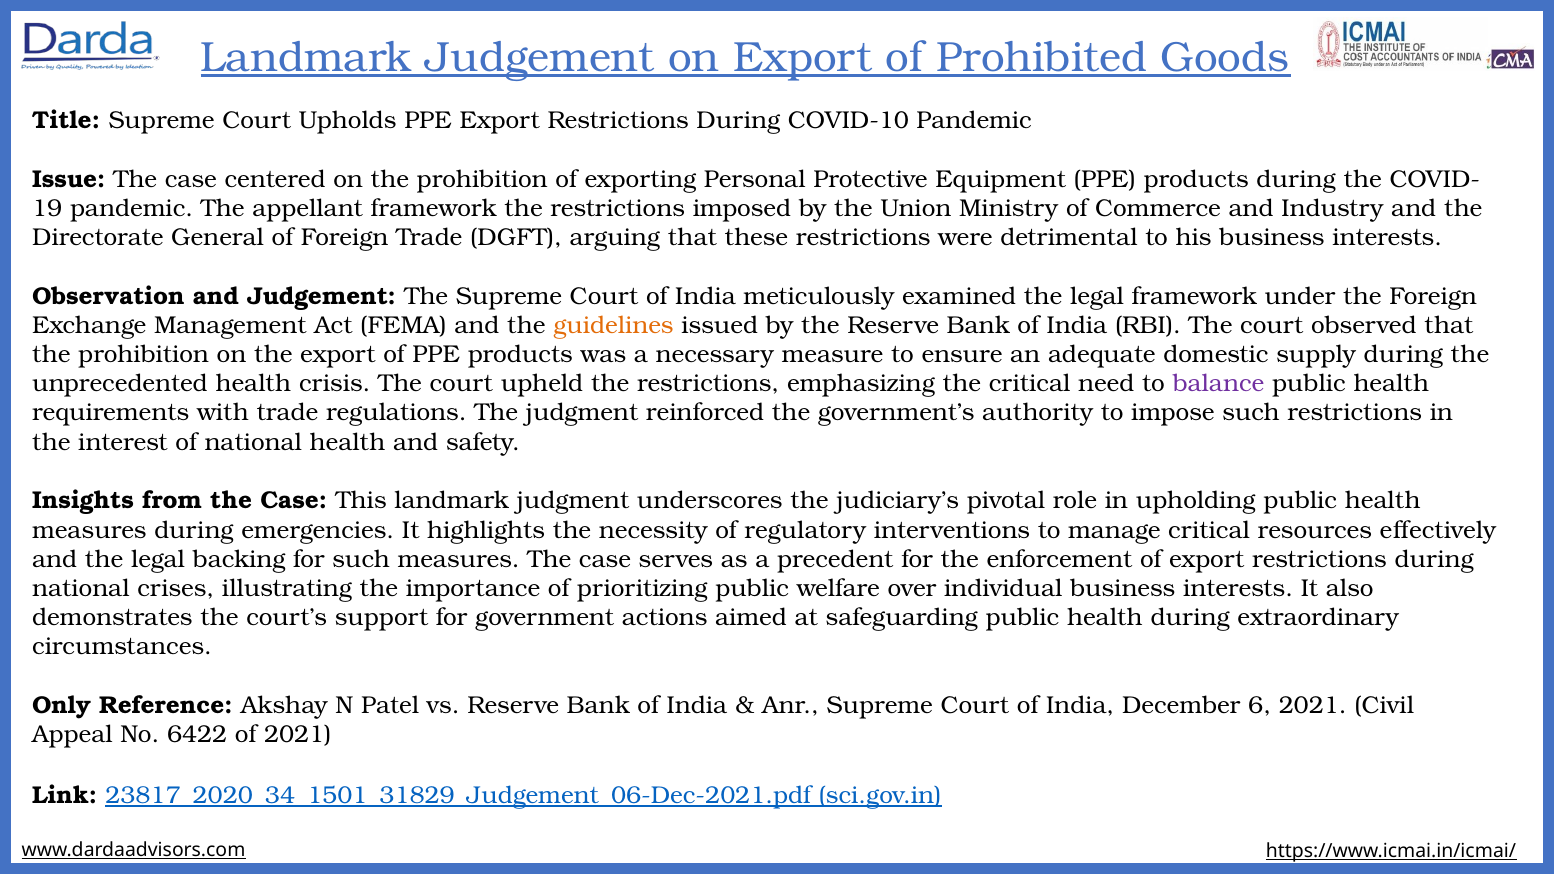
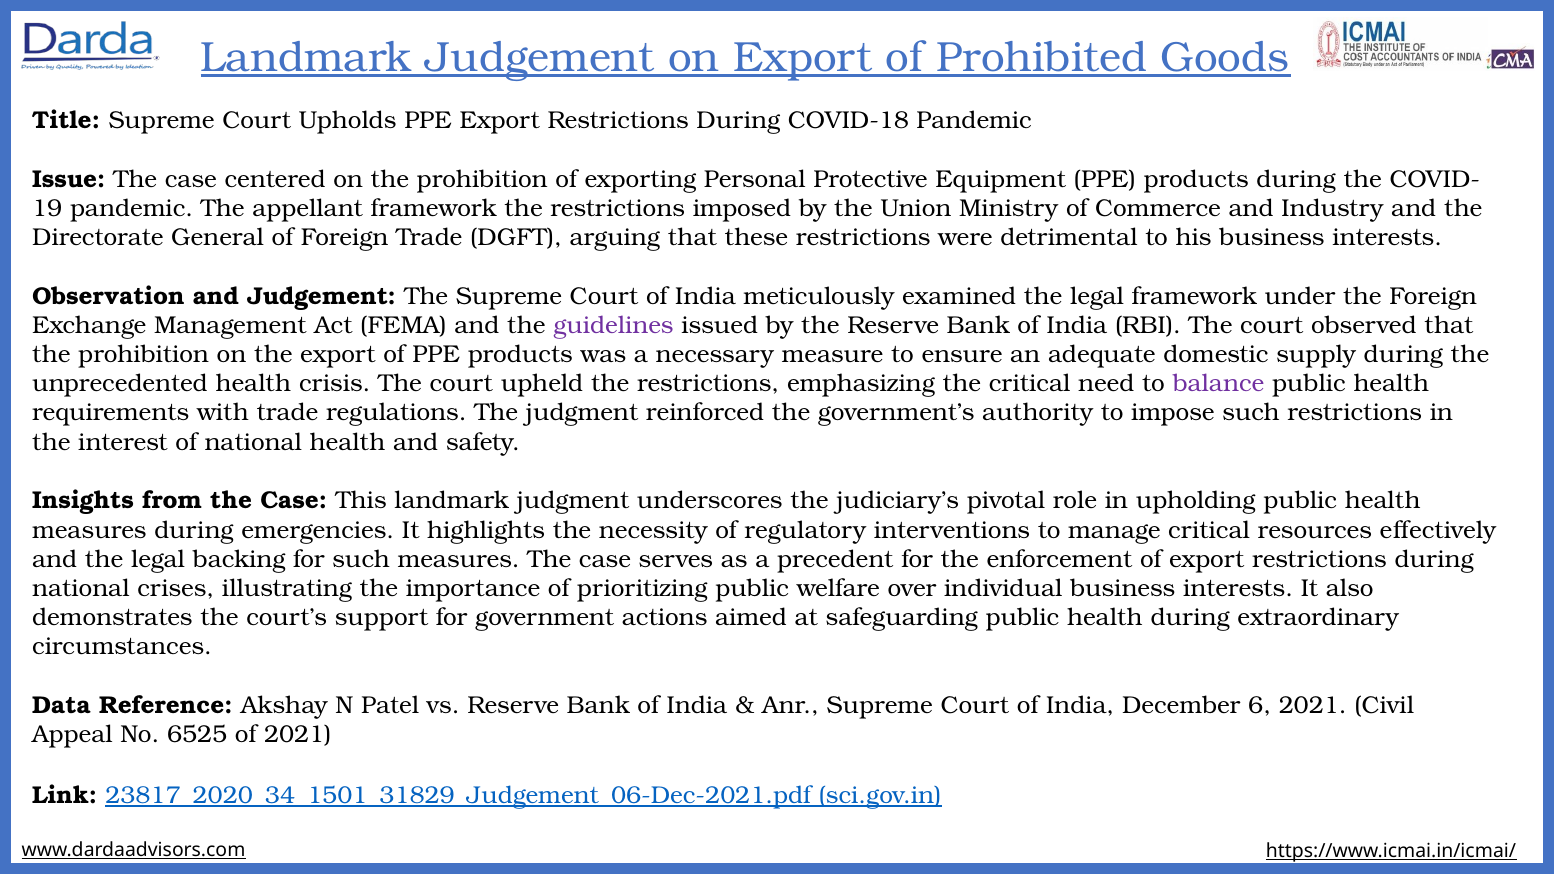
COVID-10: COVID-10 -> COVID-18
guidelines colour: orange -> purple
Only: Only -> Data
6422: 6422 -> 6525
